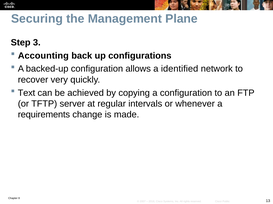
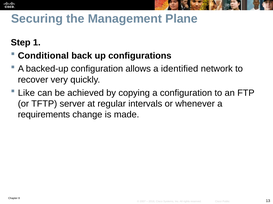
3: 3 -> 1
Accounting: Accounting -> Conditional
Text: Text -> Like
